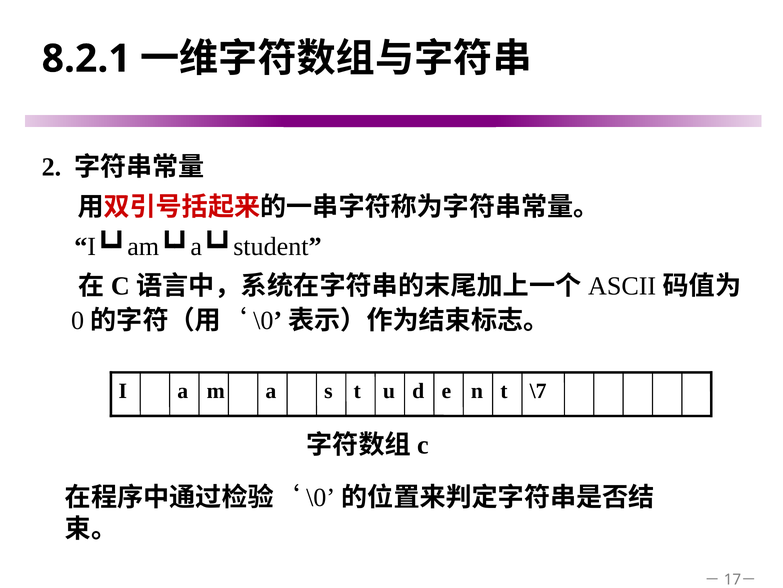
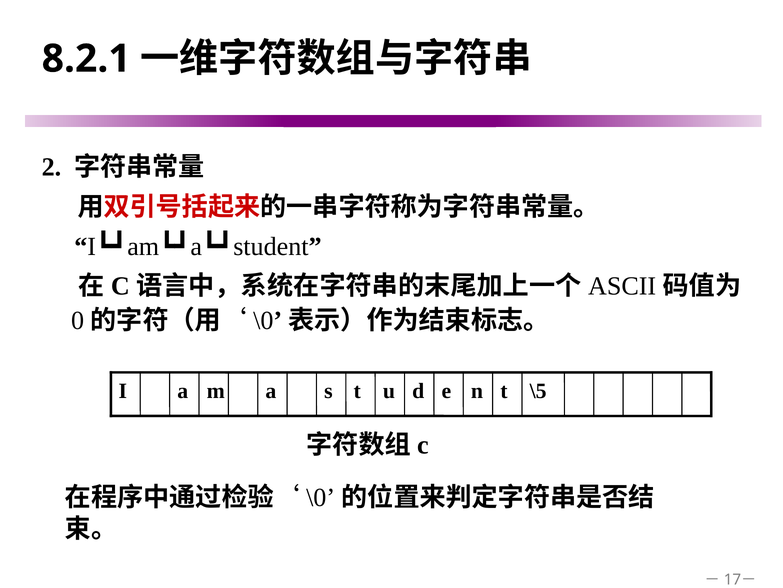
\7: \7 -> \5
